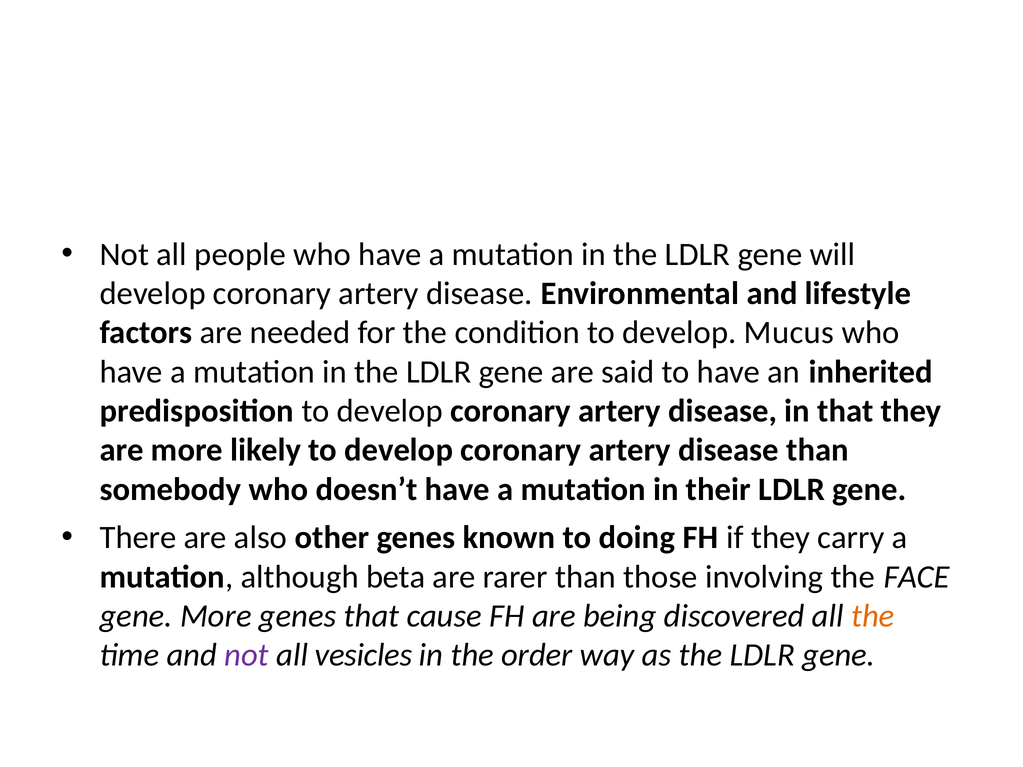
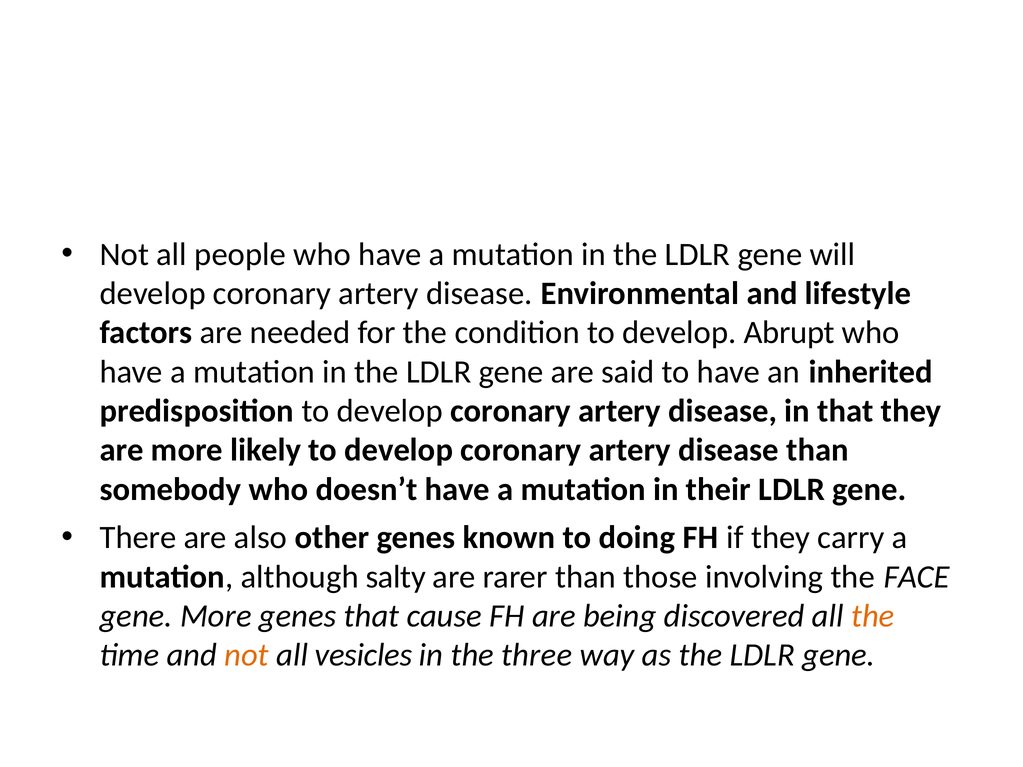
Mucus: Mucus -> Abrupt
beta: beta -> salty
not at (247, 655) colour: purple -> orange
order: order -> three
